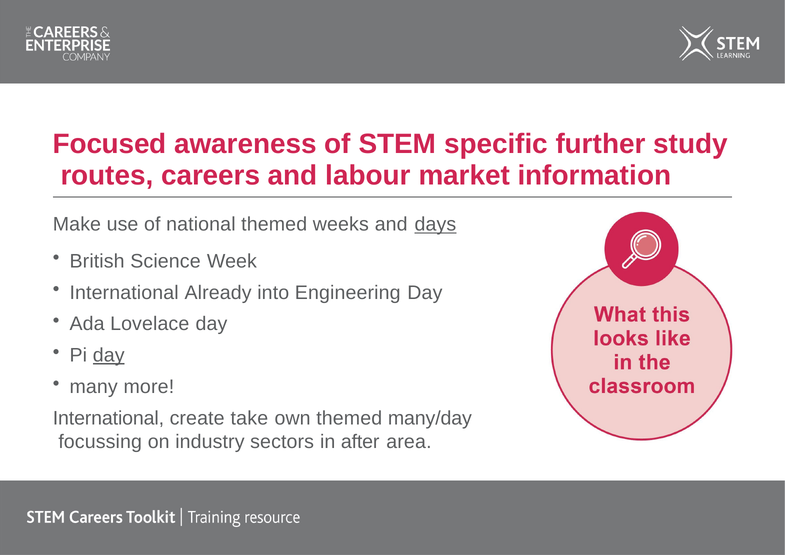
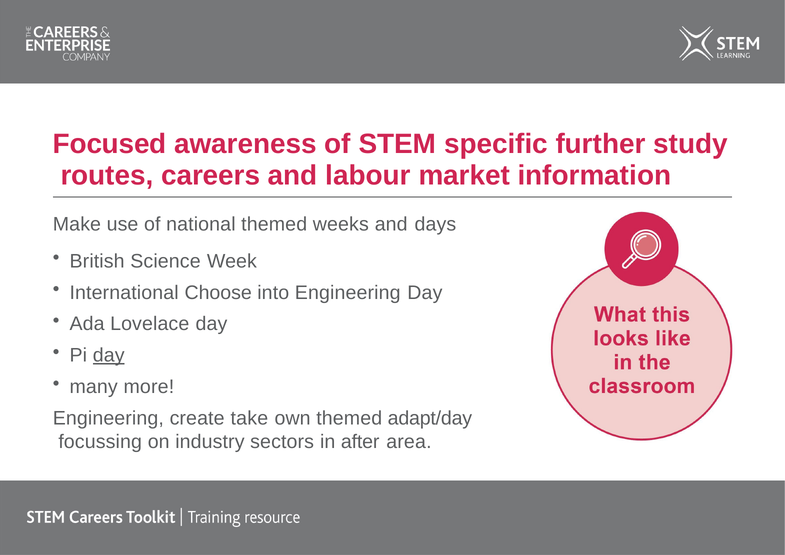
days underline: present -> none
Already: Already -> Choose
International at (108, 418): International -> Engineering
many/day: many/day -> adapt/day
